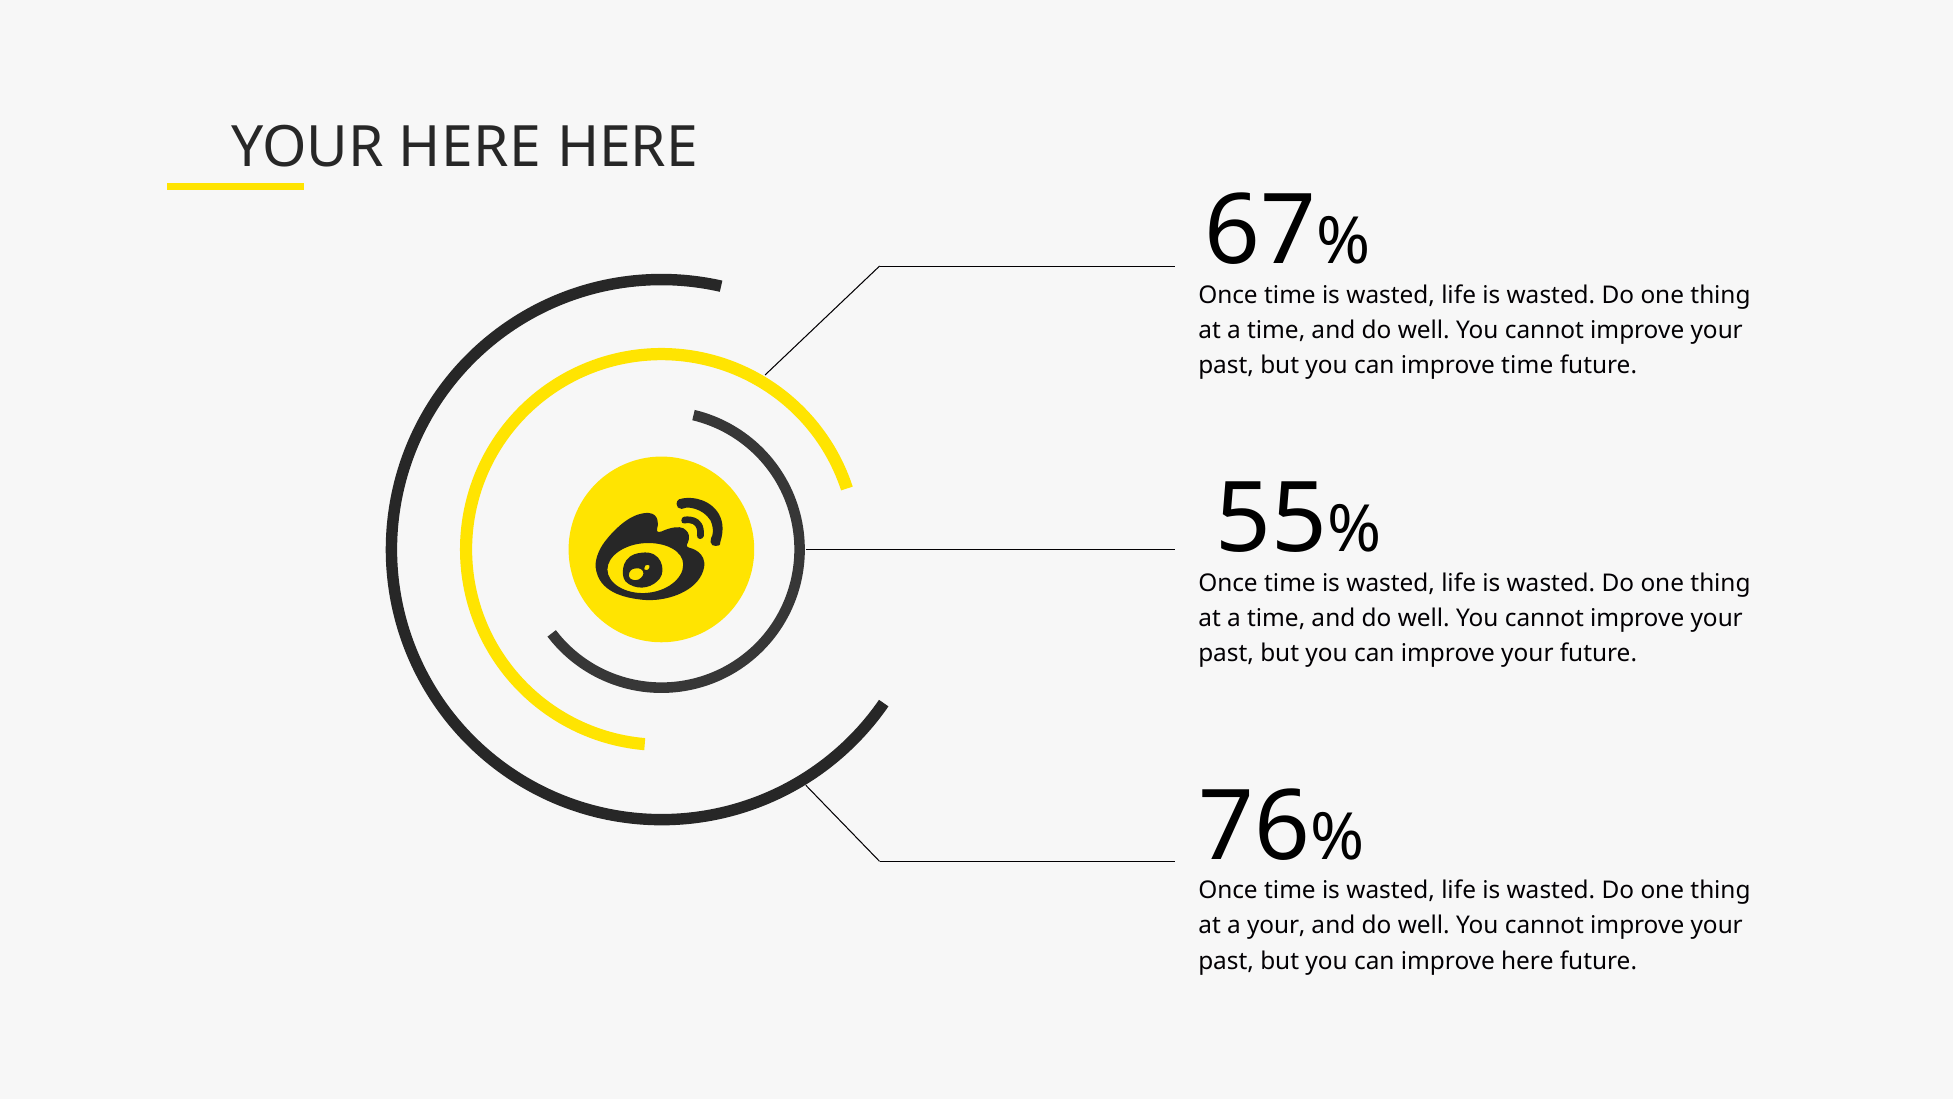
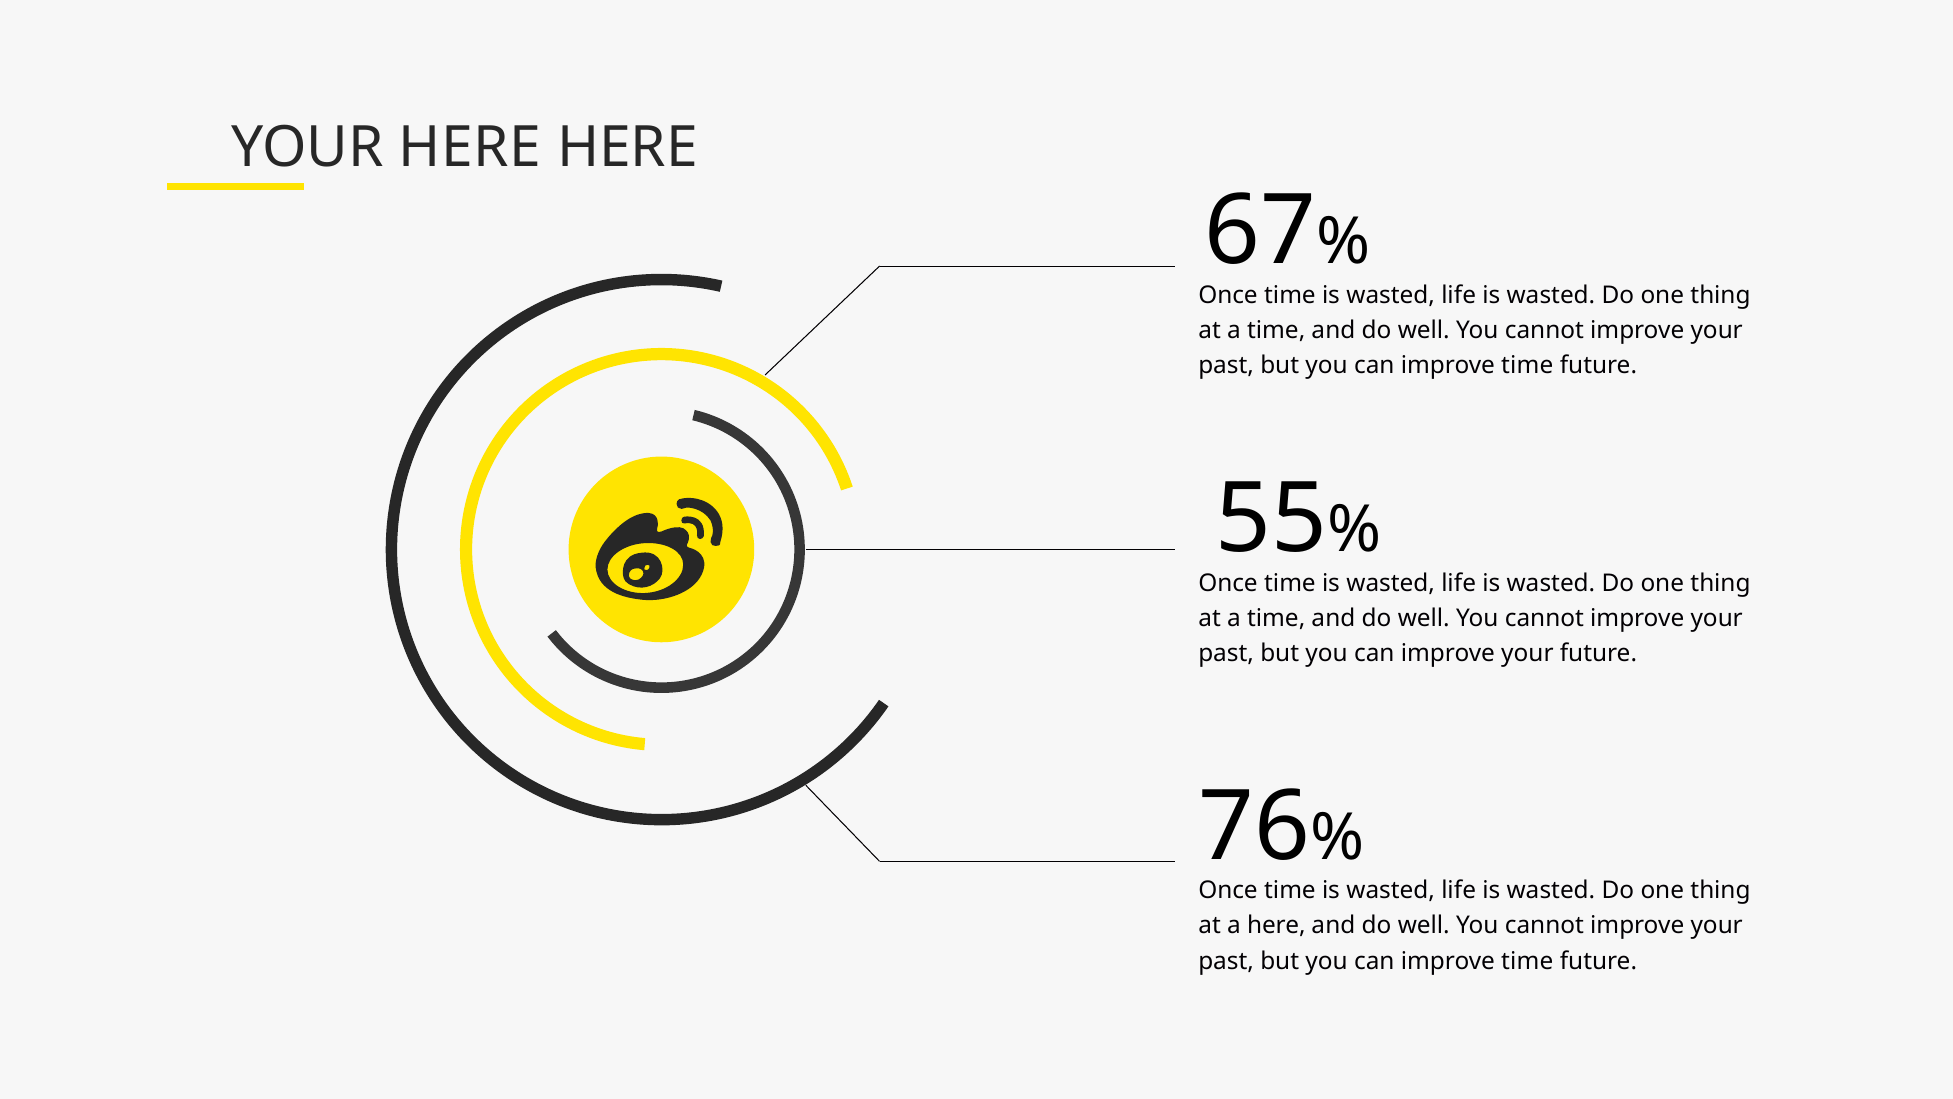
a your: your -> here
here at (1527, 961): here -> time
